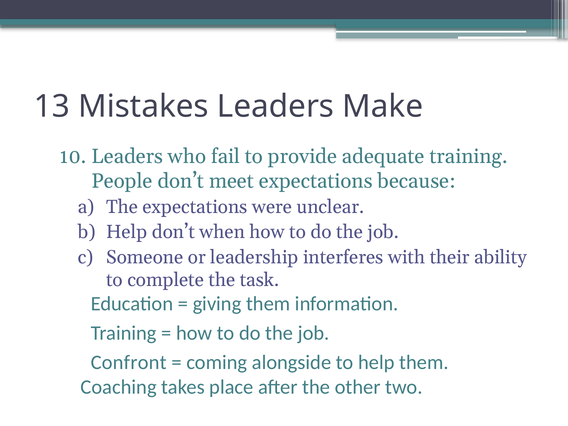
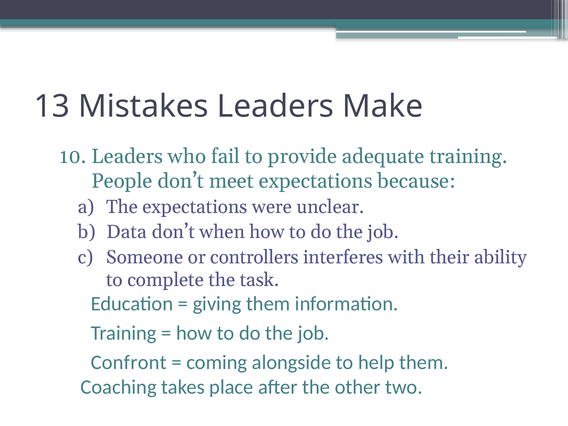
Help at (127, 232): Help -> Data
leadership: leadership -> controllers
